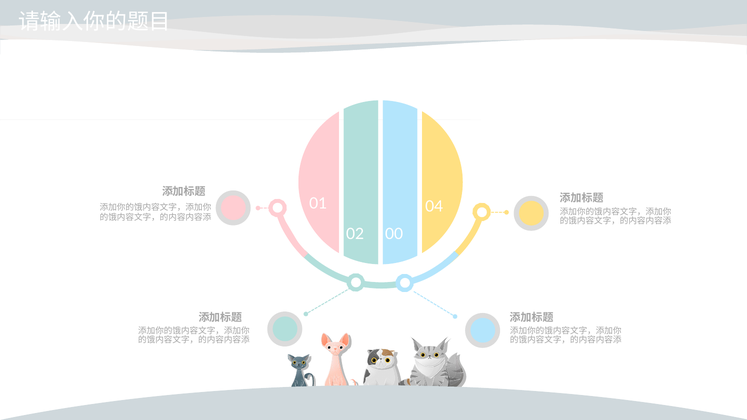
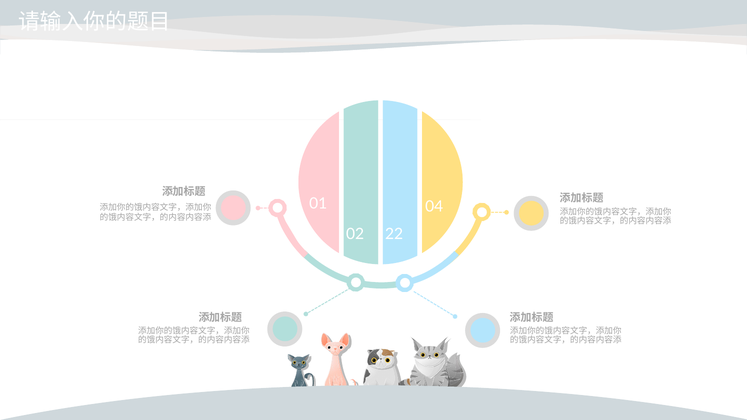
00: 00 -> 22
